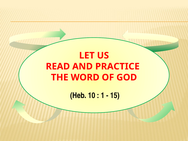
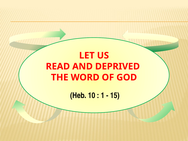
PRACTICE: PRACTICE -> DEPRIVED
